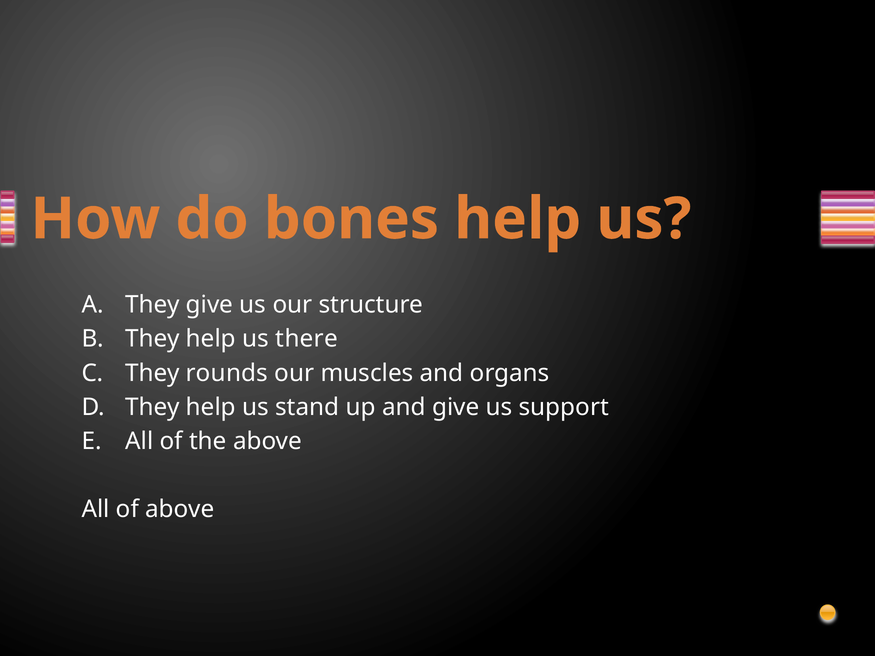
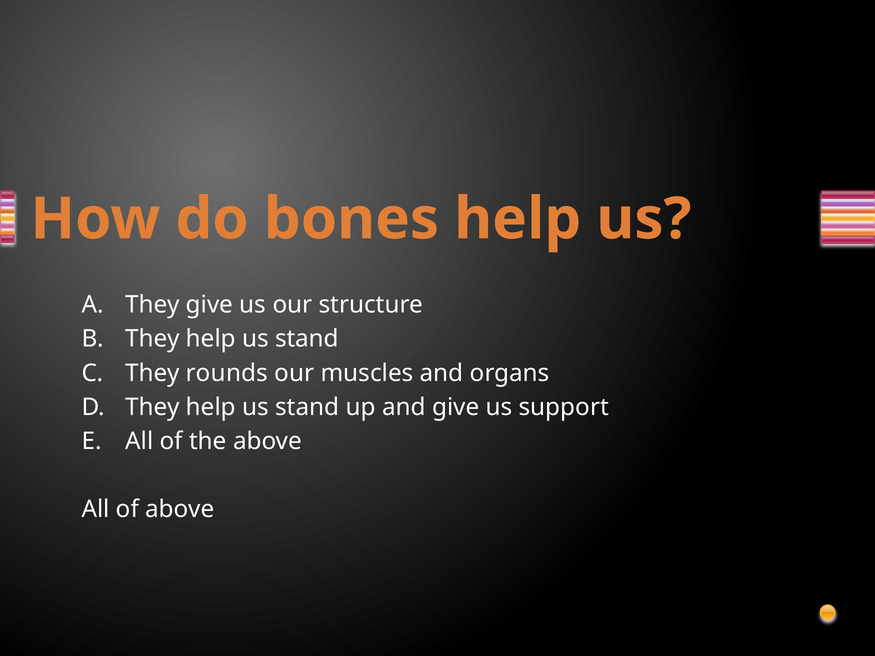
there at (307, 339): there -> stand
